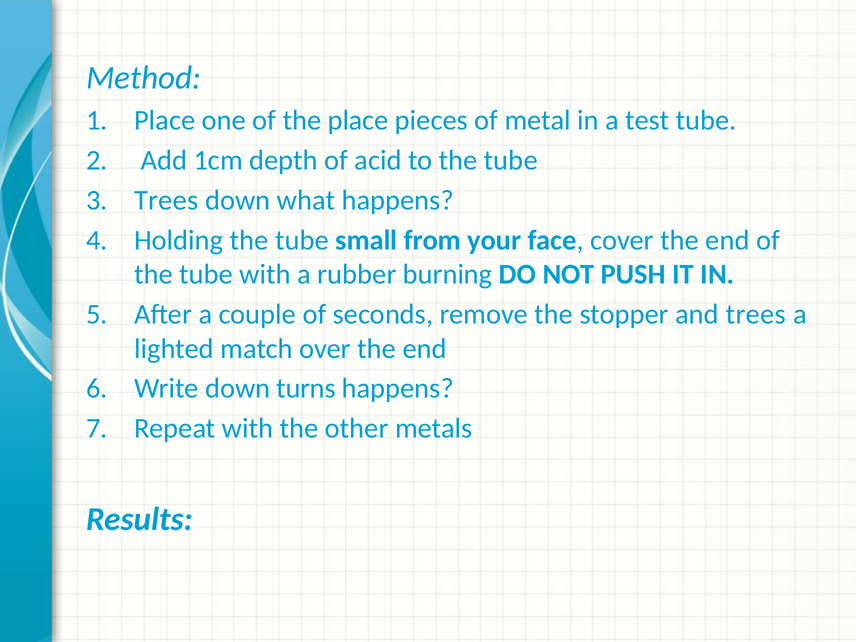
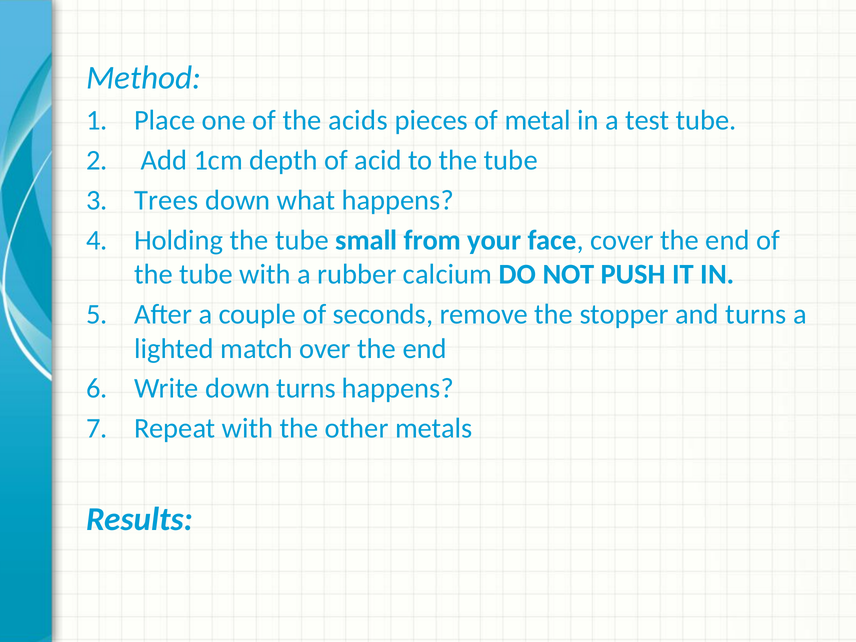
the place: place -> acids
burning: burning -> calcium
and trees: trees -> turns
